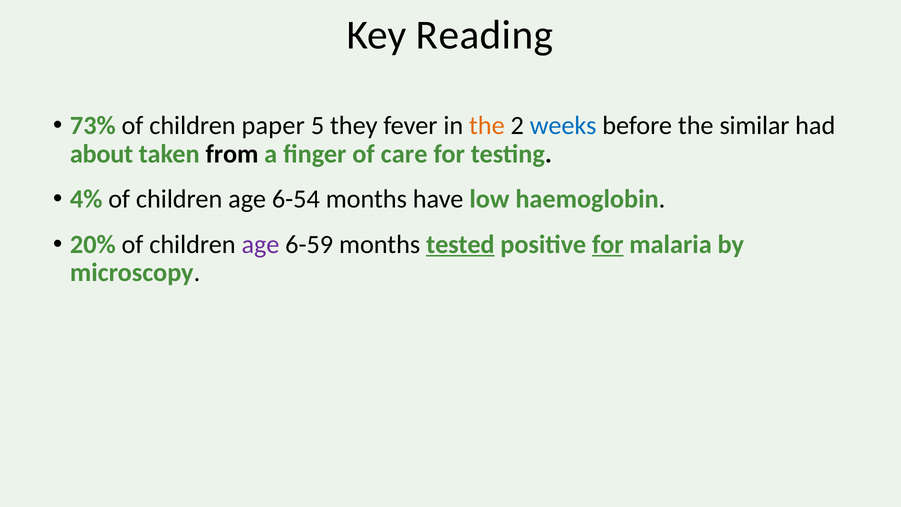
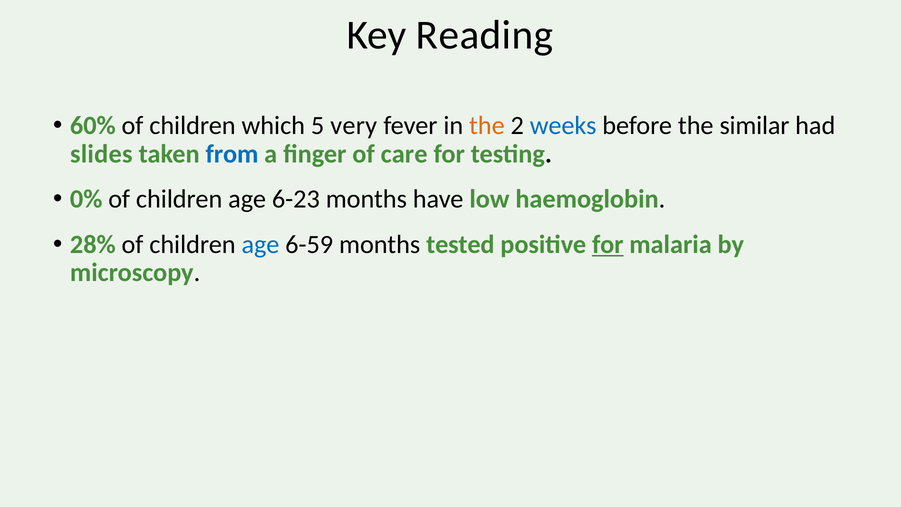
73%: 73% -> 60%
paper: paper -> which
they: they -> very
about: about -> slides
from colour: black -> blue
4%: 4% -> 0%
6-54: 6-54 -> 6-23
20%: 20% -> 28%
age at (260, 244) colour: purple -> blue
tested underline: present -> none
